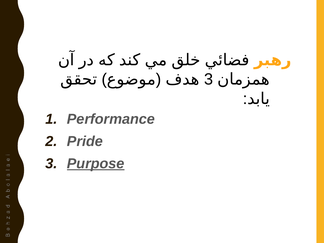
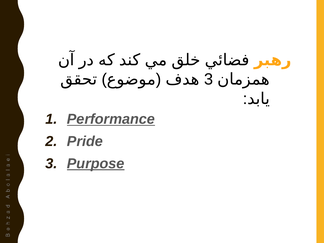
Performance underline: none -> present
